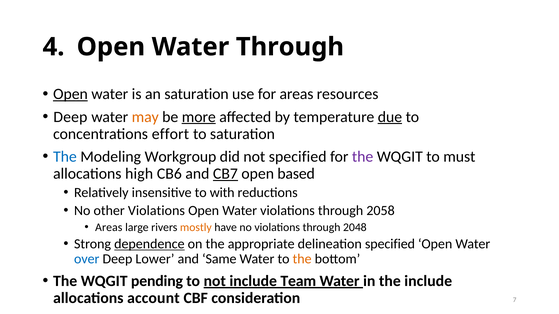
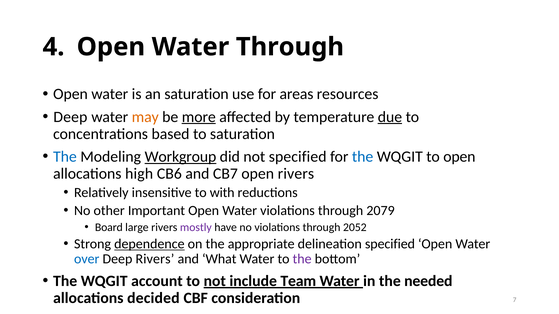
Open at (70, 94) underline: present -> none
effort: effort -> based
Workgroup underline: none -> present
the at (363, 157) colour: purple -> blue
to must: must -> open
CB7 underline: present -> none
open based: based -> rivers
other Violations: Violations -> Important
2058: 2058 -> 2079
Areas at (109, 228): Areas -> Board
mostly colour: orange -> purple
2048: 2048 -> 2052
Deep Lower: Lower -> Rivers
Same: Same -> What
the at (302, 259) colour: orange -> purple
pending: pending -> account
the include: include -> needed
account: account -> decided
